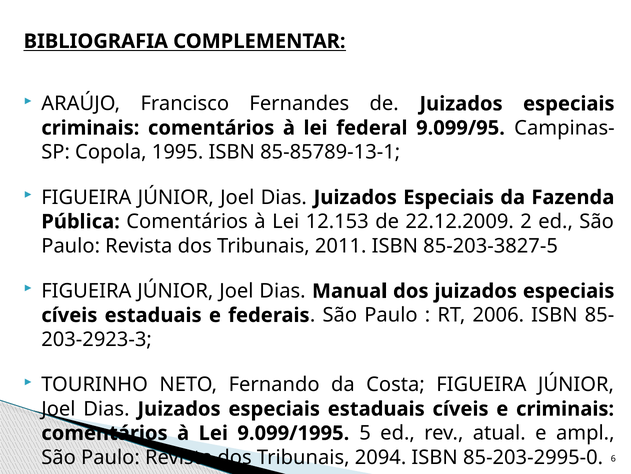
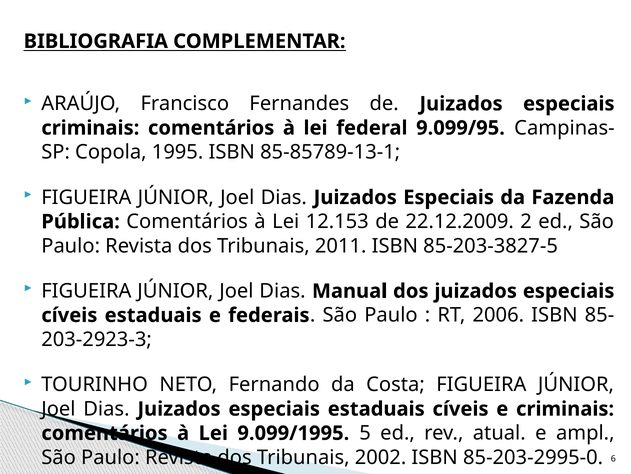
2094: 2094 -> 2002
